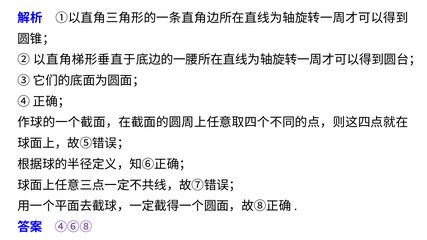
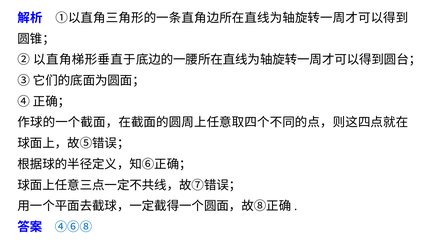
④⑥⑧ colour: purple -> blue
